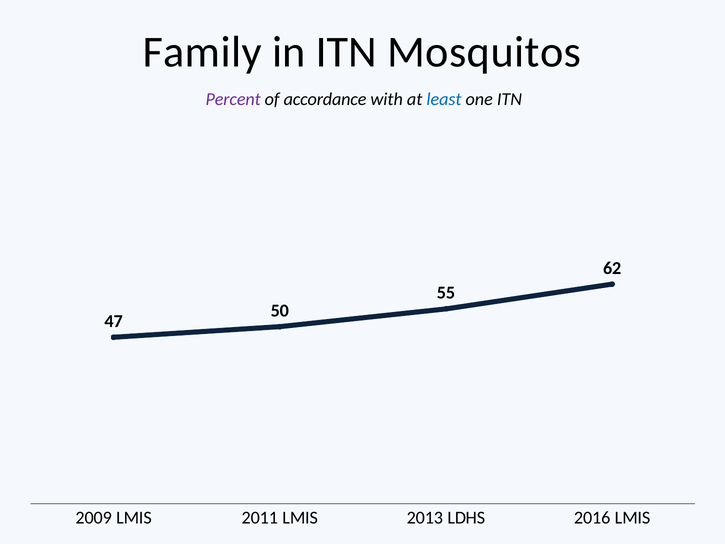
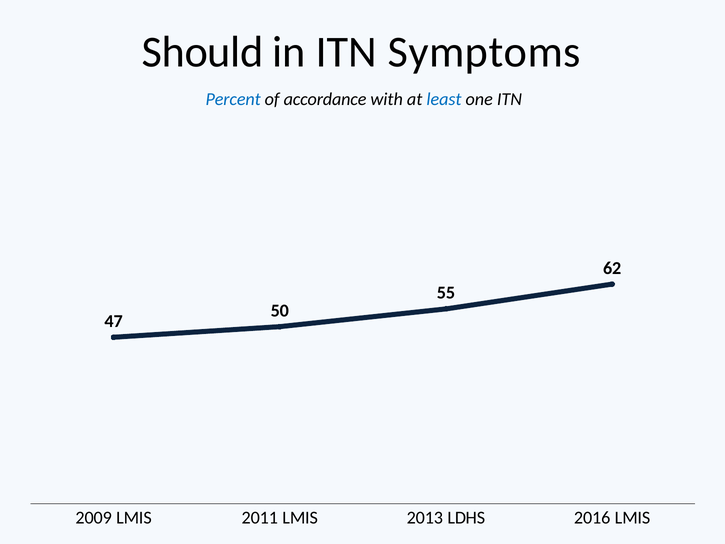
Family: Family -> Should
Mosquitos: Mosquitos -> Symptoms
Percent colour: purple -> blue
